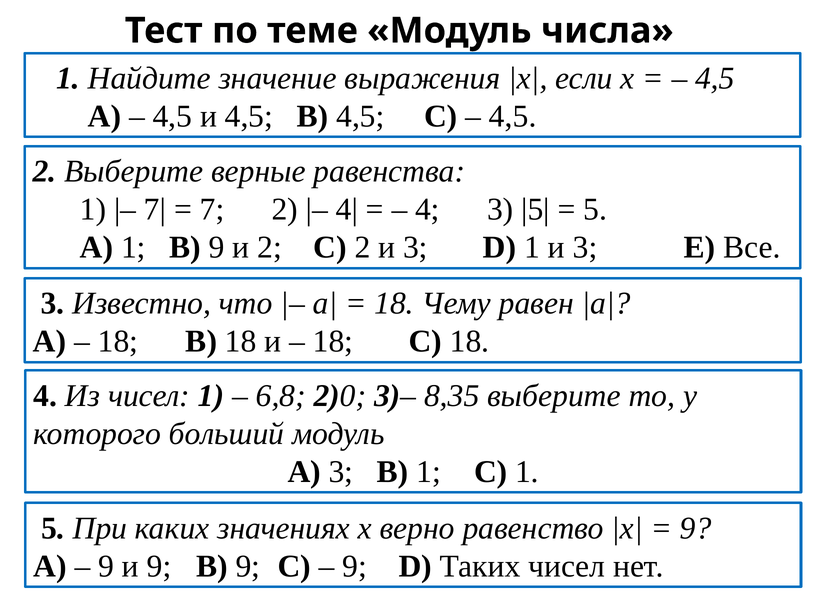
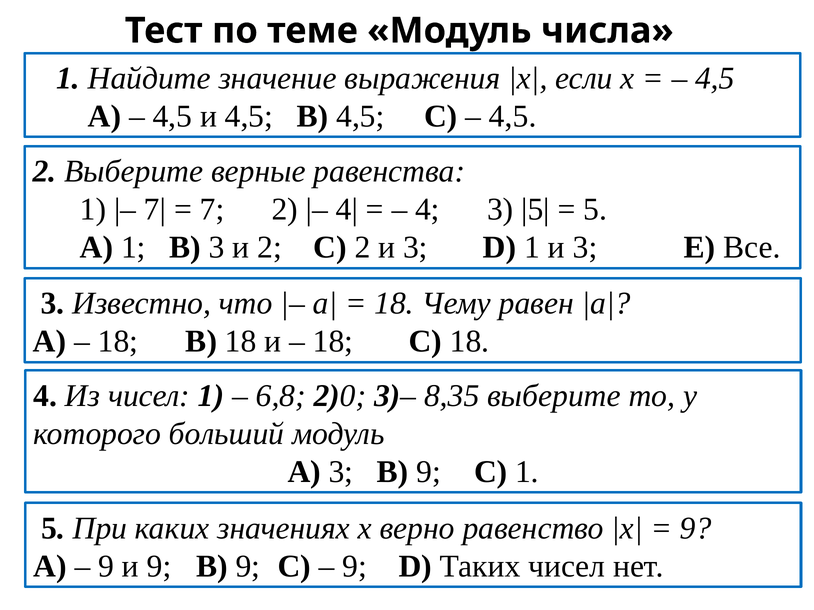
1 В 9: 9 -> 3
3 В 1: 1 -> 9
